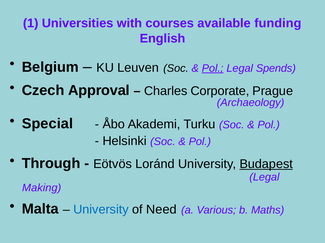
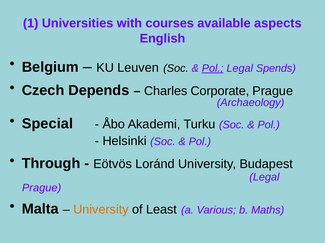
funding: funding -> aspects
Approval: Approval -> Depends
Budapest underline: present -> none
Making at (42, 188): Making -> Prague
University at (101, 210) colour: blue -> orange
Need: Need -> Least
